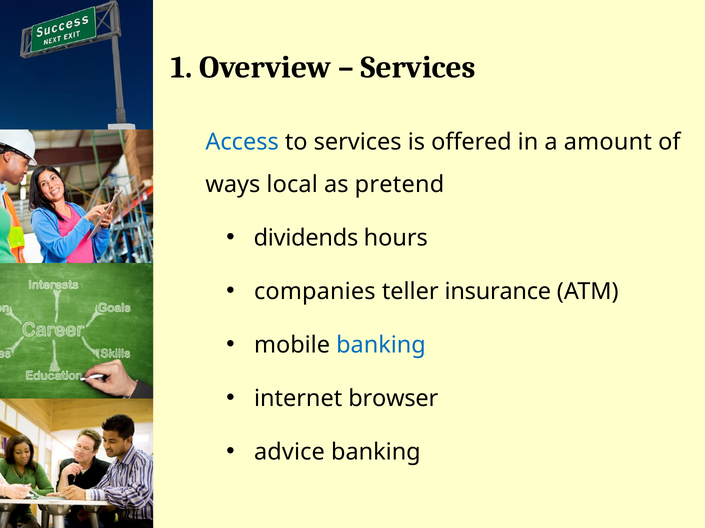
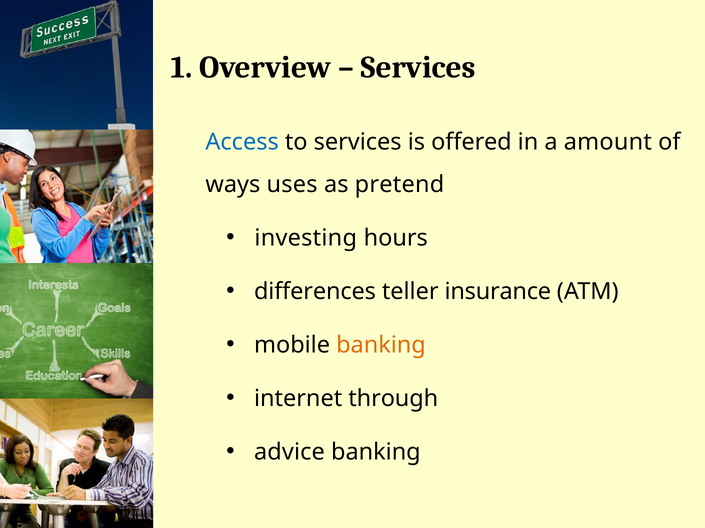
local: local -> uses
dividends: dividends -> investing
companies: companies -> differences
banking at (381, 345) colour: blue -> orange
browser: browser -> through
